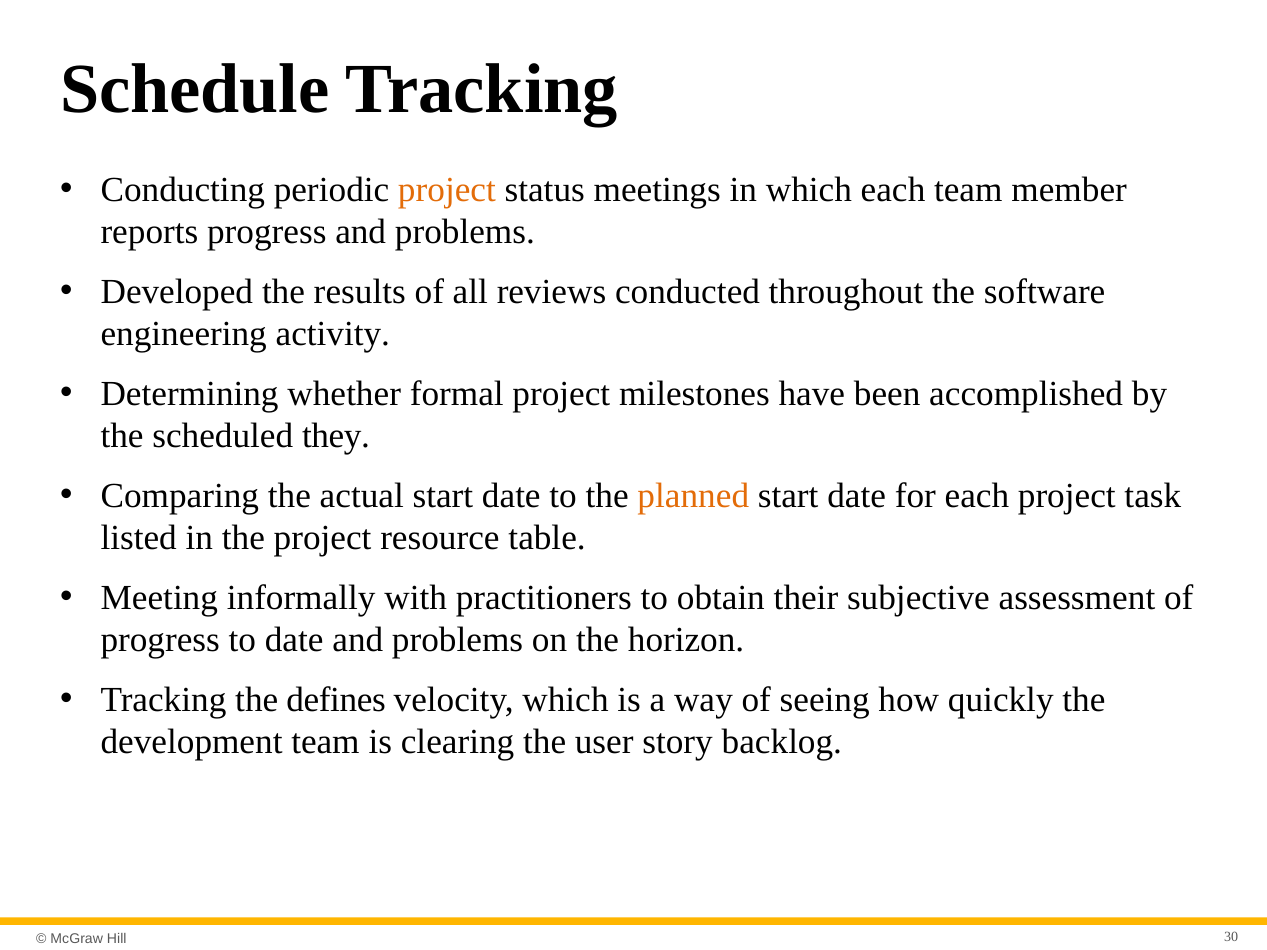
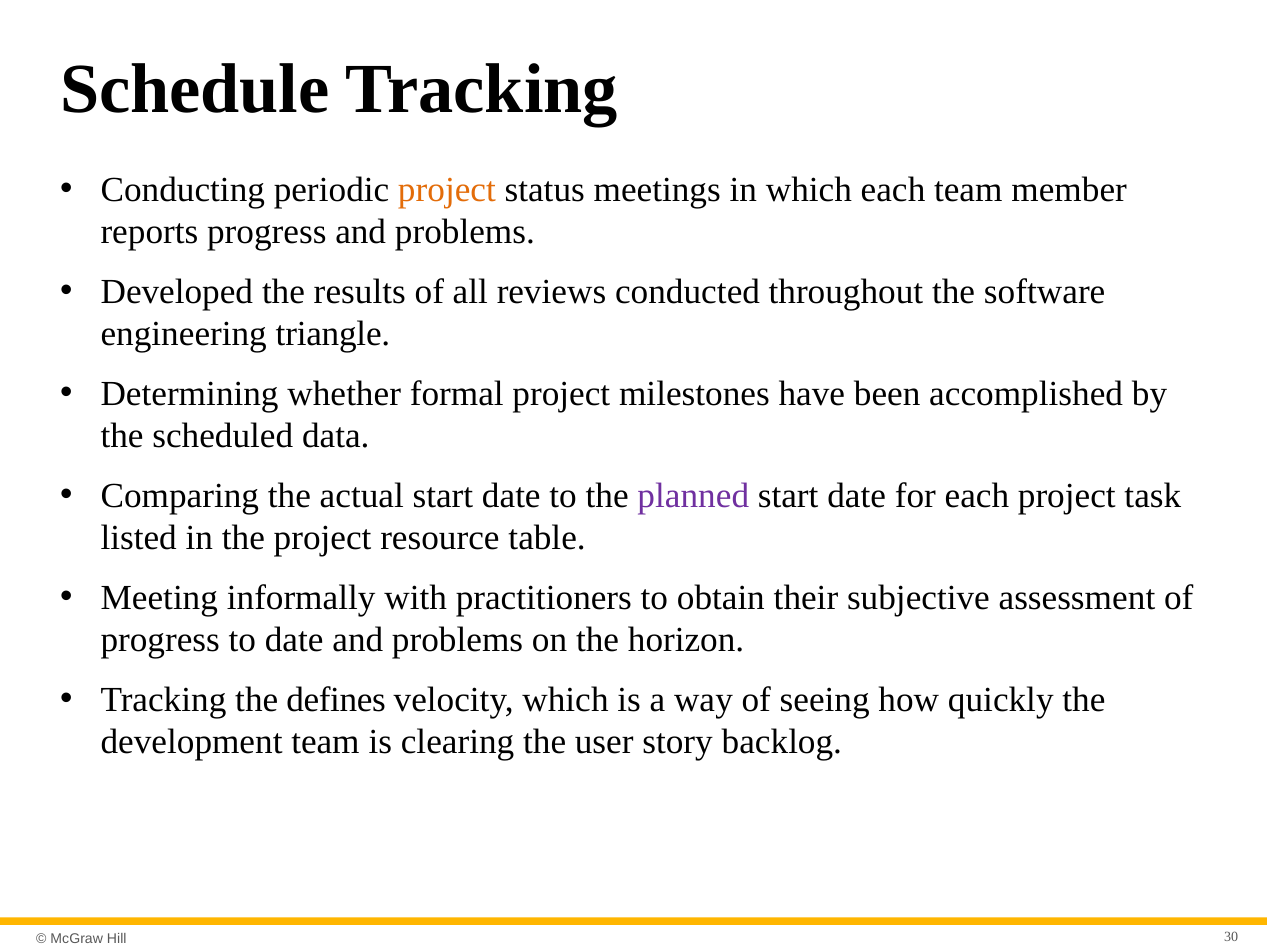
activity: activity -> triangle
they: they -> data
planned colour: orange -> purple
